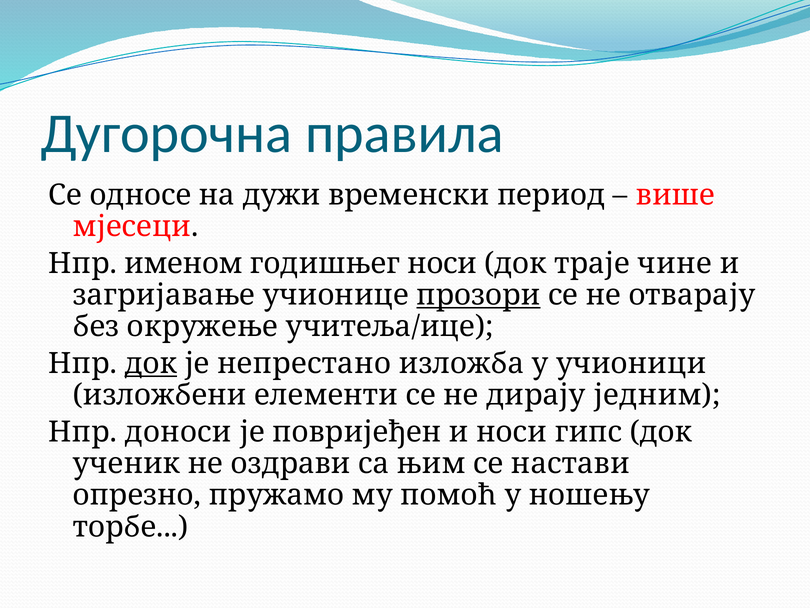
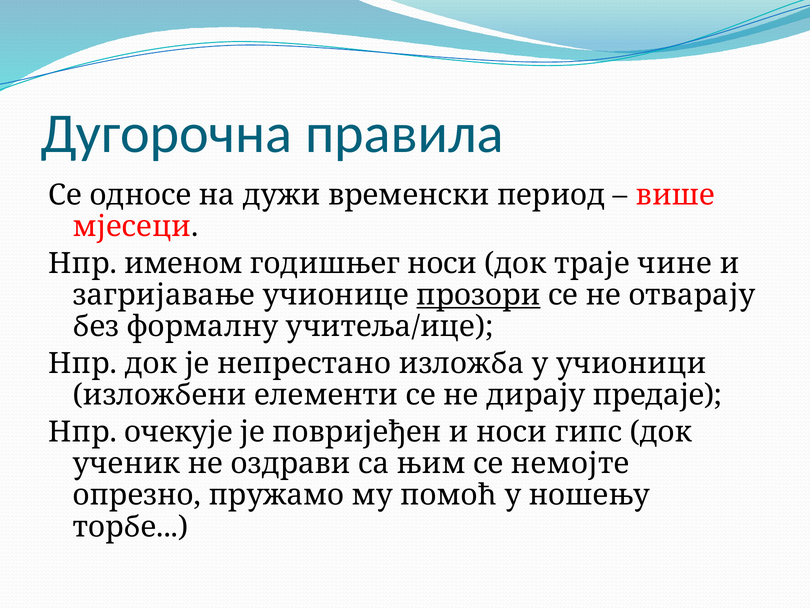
окружење: окружење -> формалну
док at (151, 363) underline: present -> none
једним: једним -> предаје
доноси: доноси -> очекује
настави: настави -> немојте
